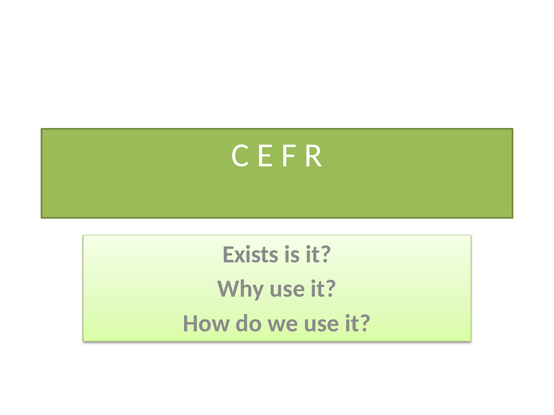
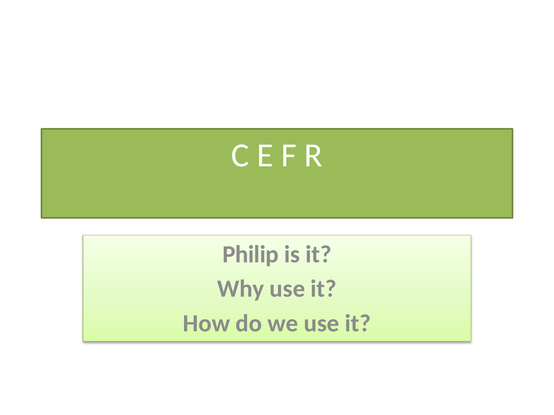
Exists: Exists -> Philip
